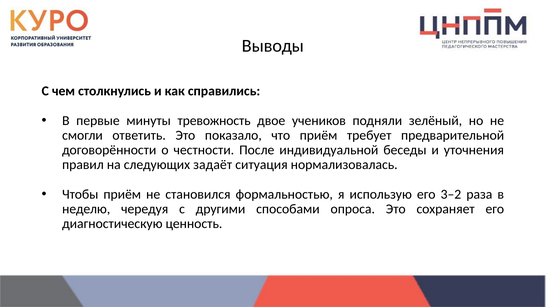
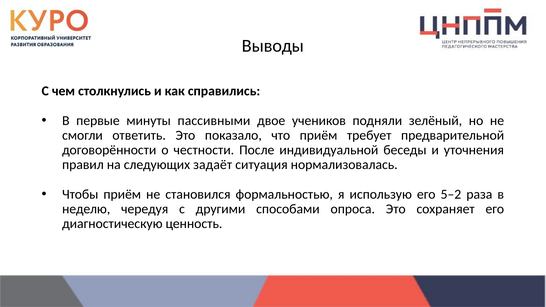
тревожность: тревожность -> пассивными
3–2: 3–2 -> 5–2
